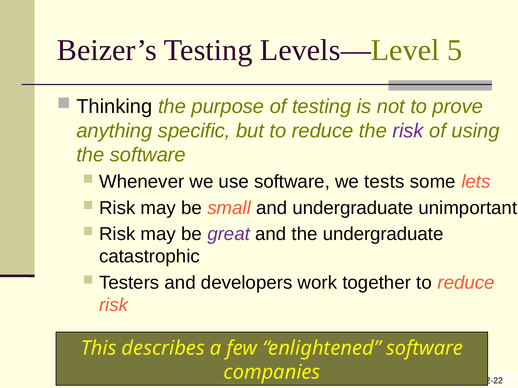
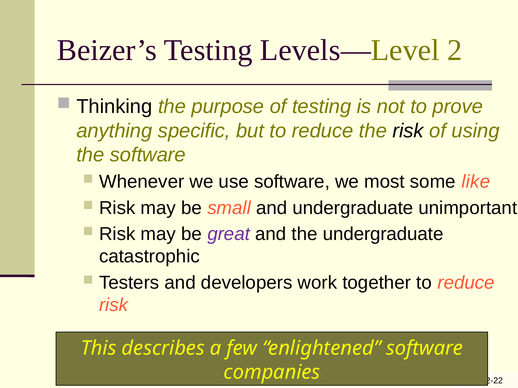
5: 5 -> 2
risk at (408, 131) colour: purple -> black
tests: tests -> most
lets: lets -> like
